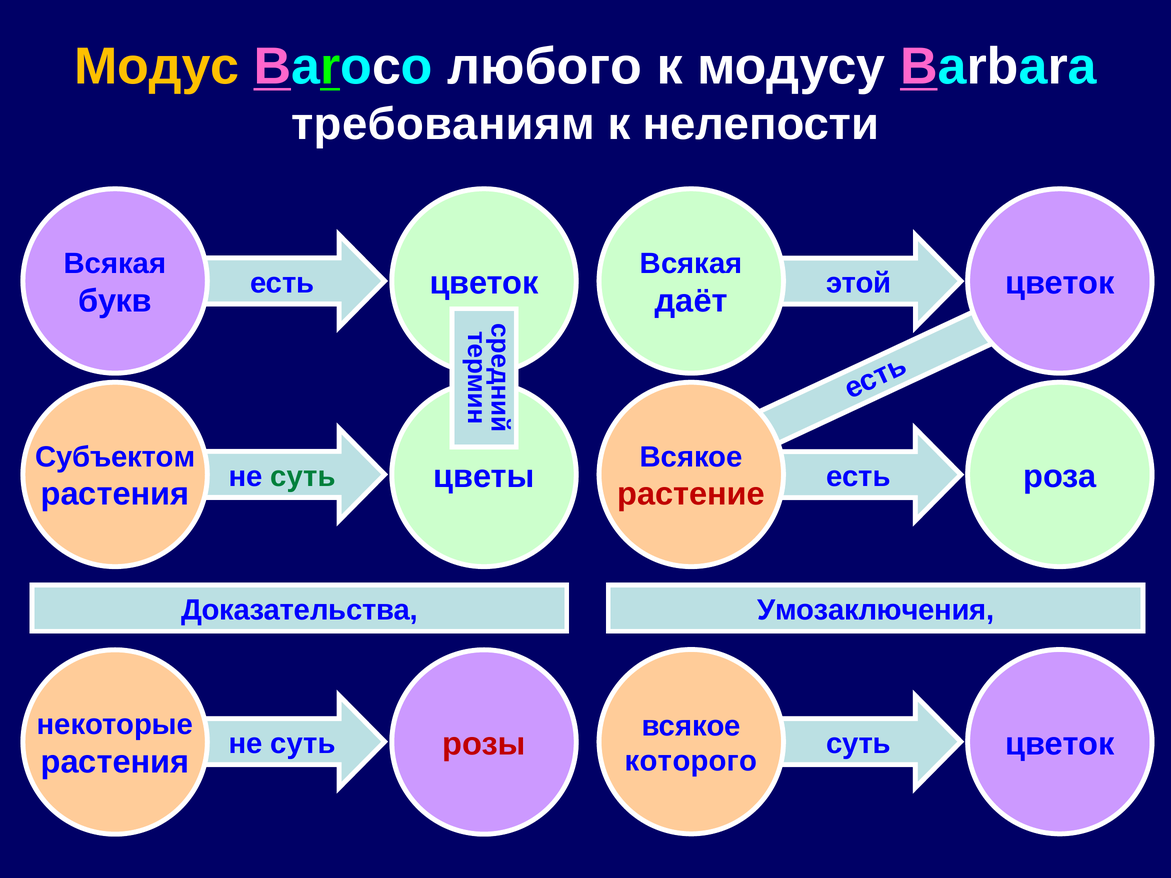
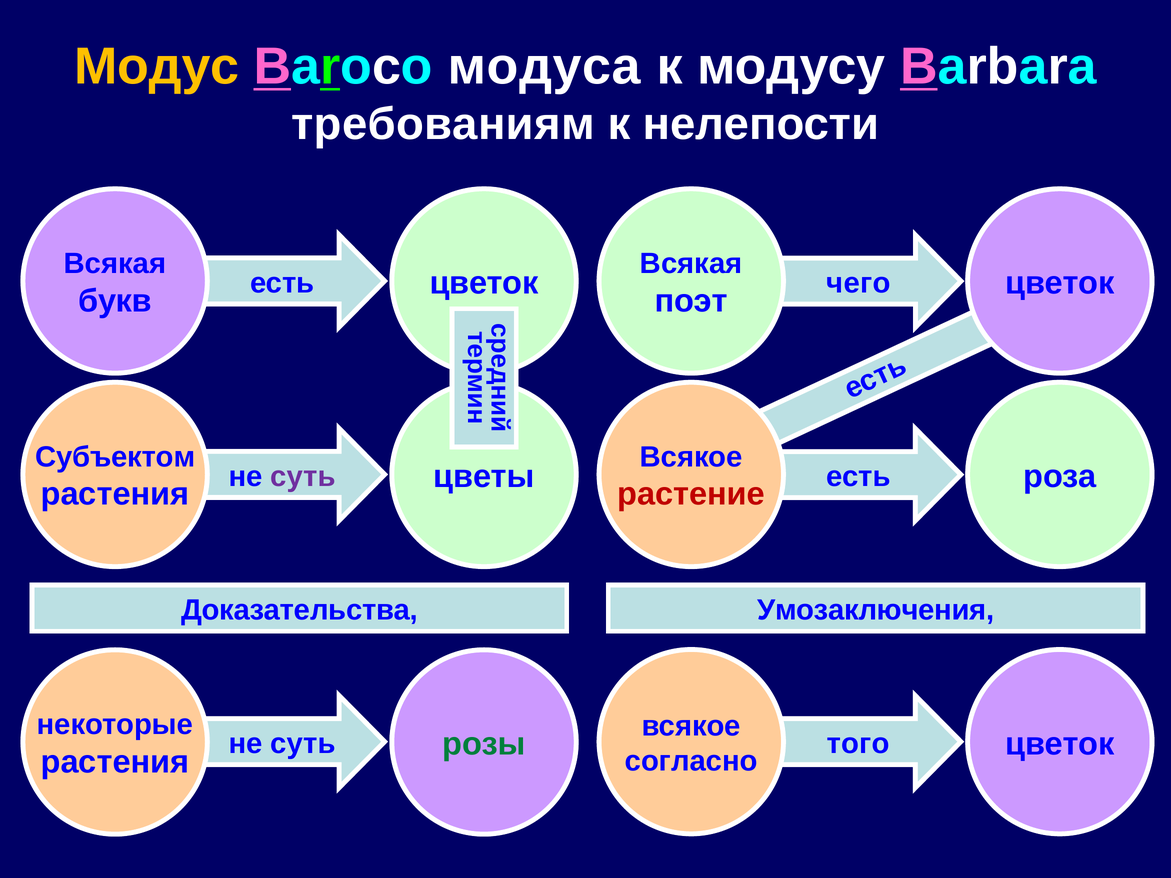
любого: любого -> модуса
этой: этой -> чего
даёт: даёт -> поэт
суть at (303, 477) colour: green -> purple
розы colour: red -> green
суть at (858, 744): суть -> того
которого: которого -> согласно
